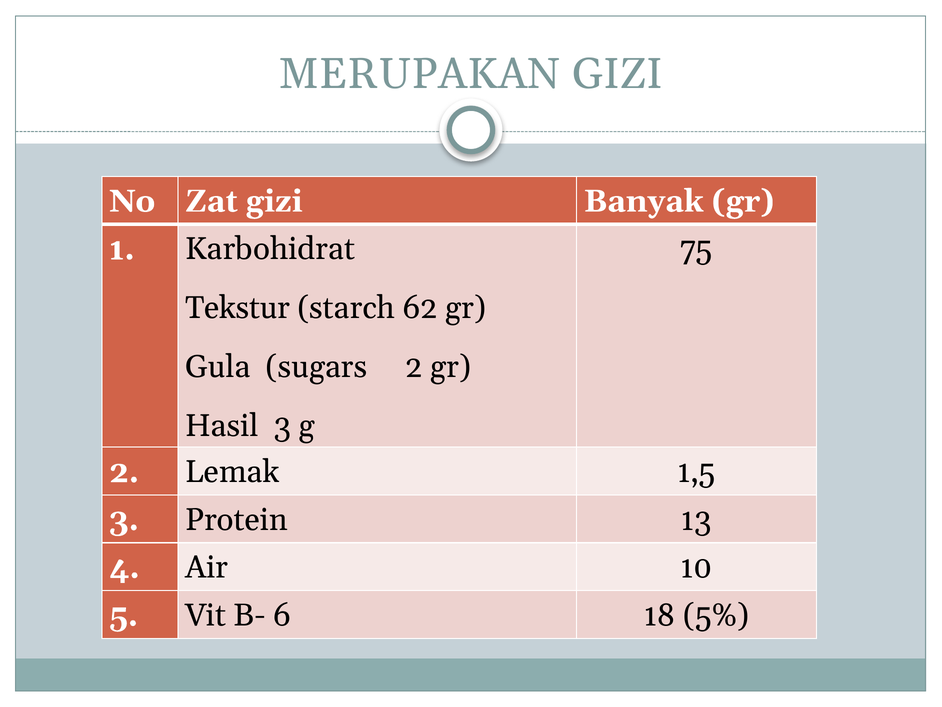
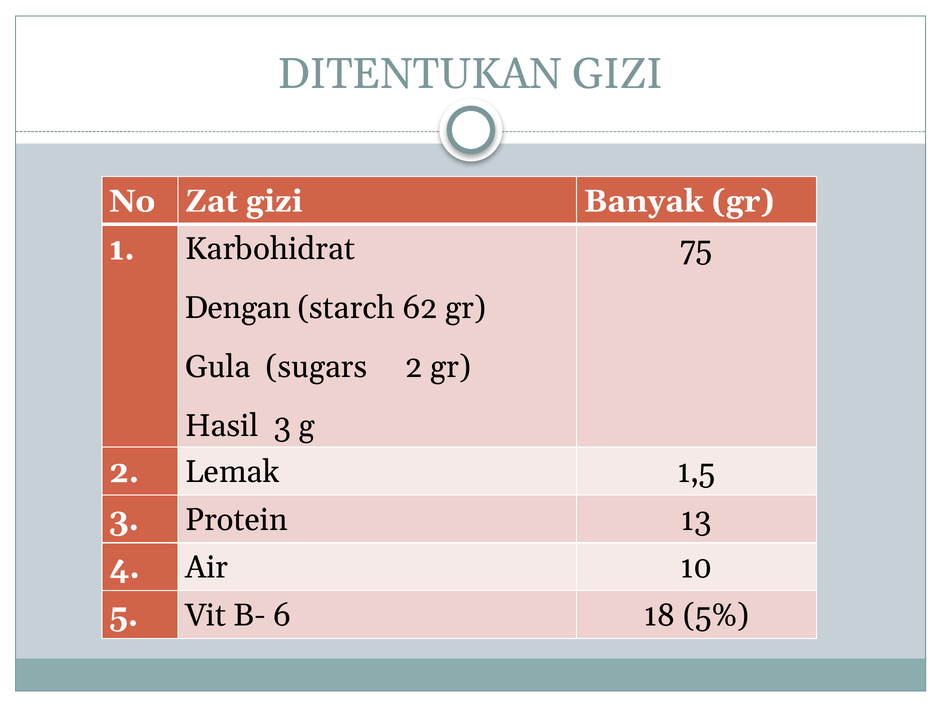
MERUPAKAN: MERUPAKAN -> DITENTUKAN
Tekstur: Tekstur -> Dengan
